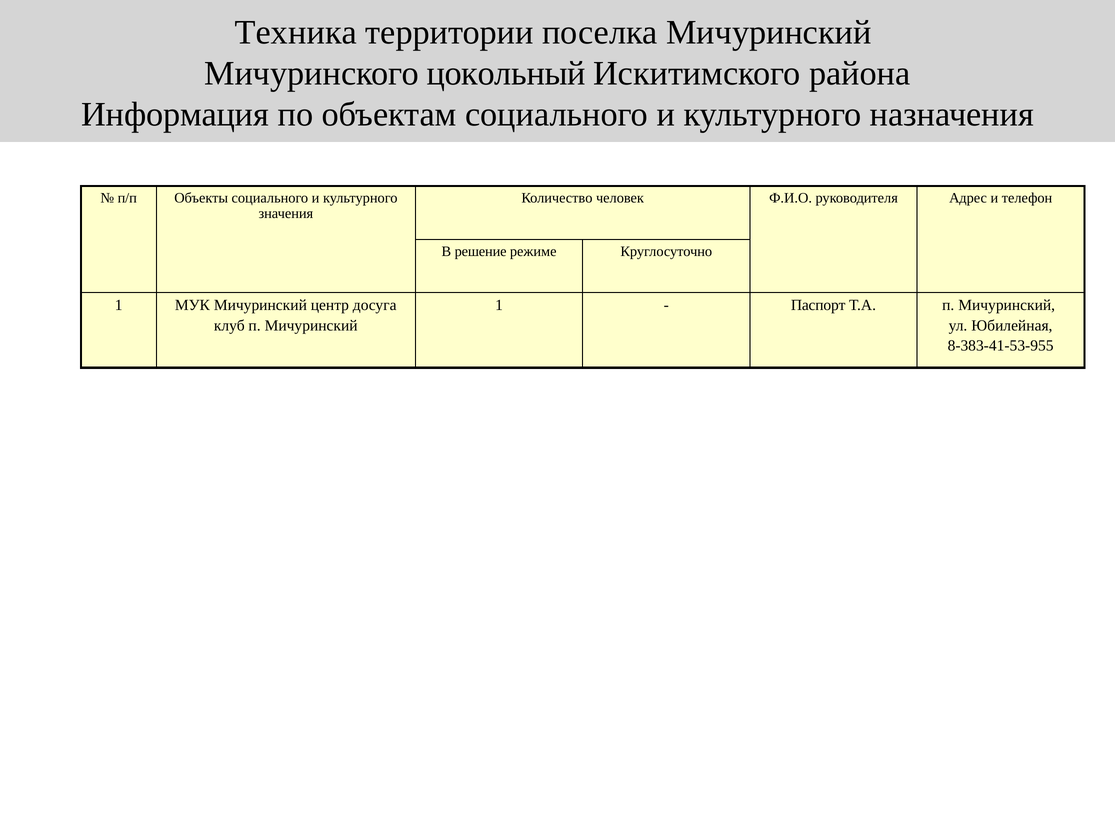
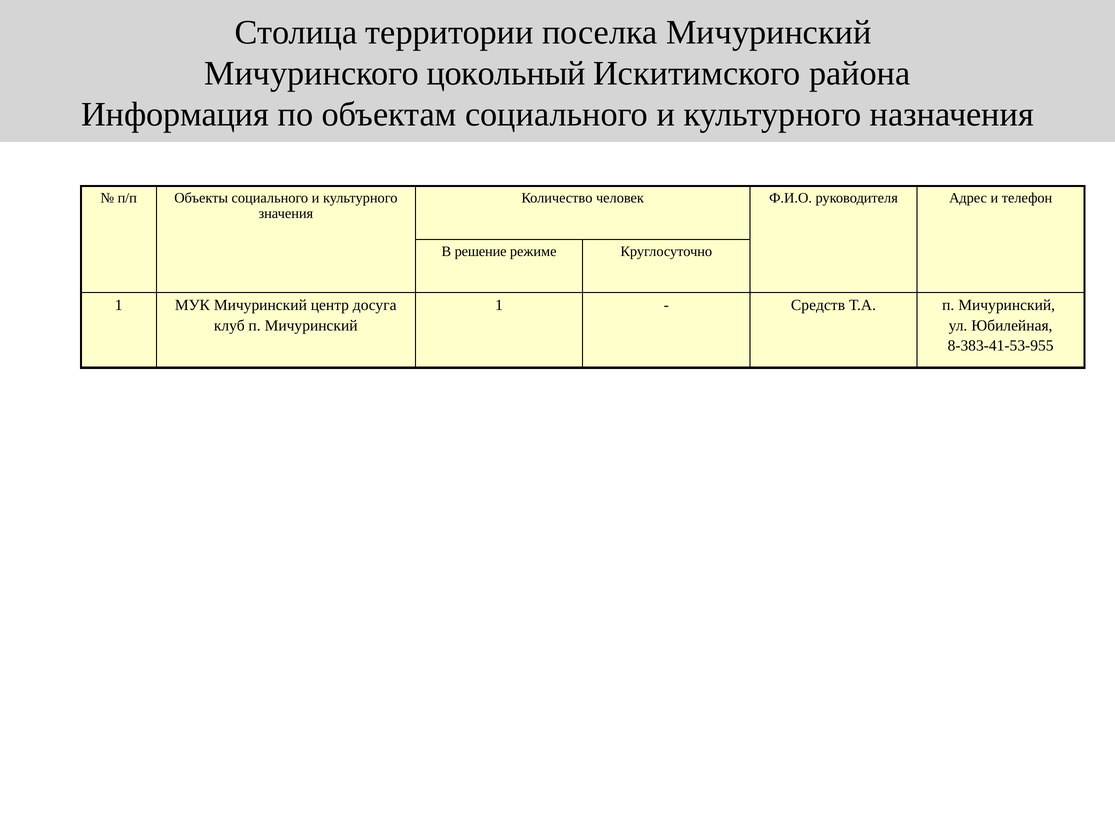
Техника: Техника -> Столица
Паспорт: Паспорт -> Средств
